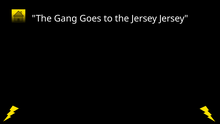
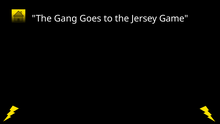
Jersey Jersey: Jersey -> Game
